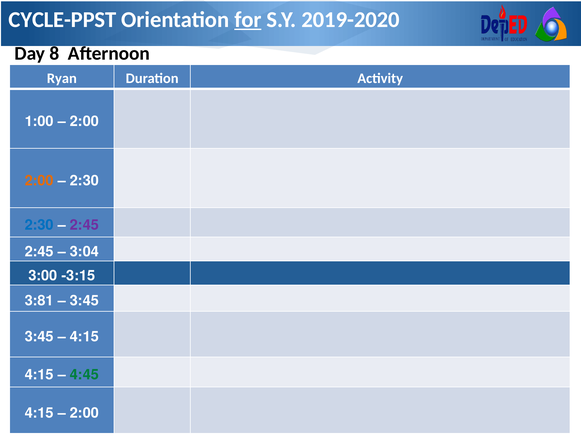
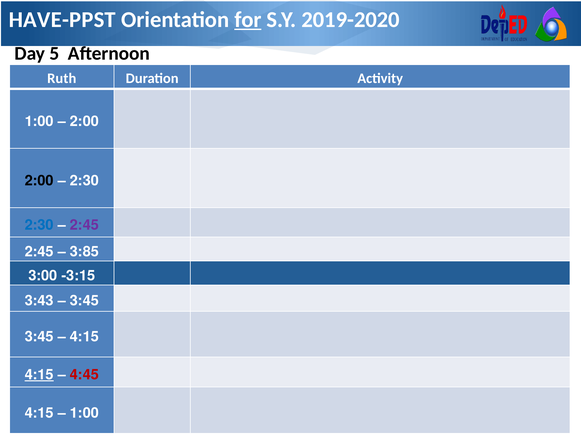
CYCLE-PPST: CYCLE-PPST -> HAVE-PPST
8: 8 -> 5
Ryan: Ryan -> Ruth
2:00 at (39, 181) colour: orange -> black
3:04: 3:04 -> 3:85
3:81: 3:81 -> 3:43
4:15 at (39, 374) underline: none -> present
4:45 colour: green -> red
2:00 at (84, 413): 2:00 -> 1:00
